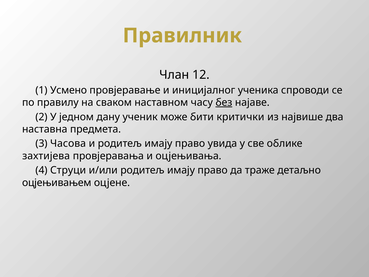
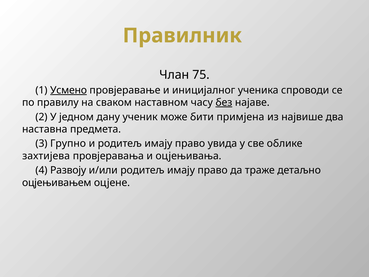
12: 12 -> 75
Усмено underline: none -> present
критички: критички -> примјена
Часова: Часова -> Групно
Струци: Струци -> Развоју
